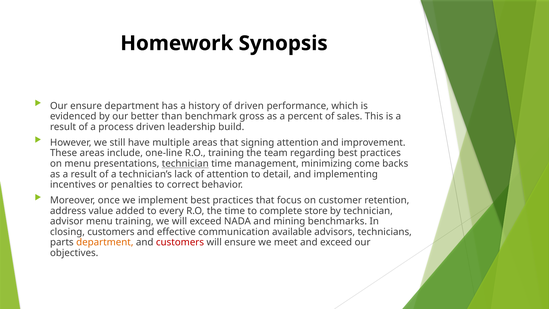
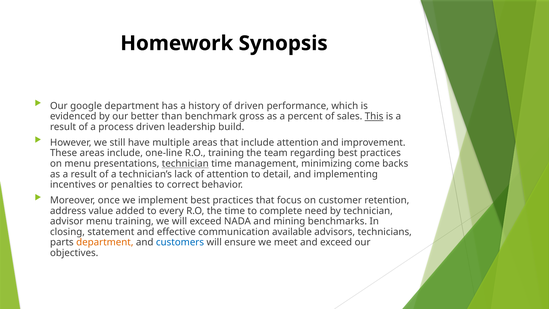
Our ensure: ensure -> google
This underline: none -> present
that signing: signing -> include
store: store -> need
closing customers: customers -> statement
customers at (180, 242) colour: red -> blue
